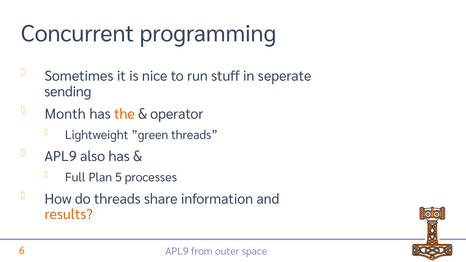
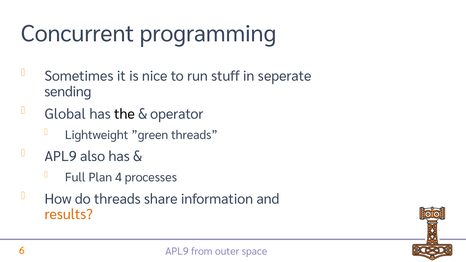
Month: Month -> Global
the colour: orange -> black
5: 5 -> 4
